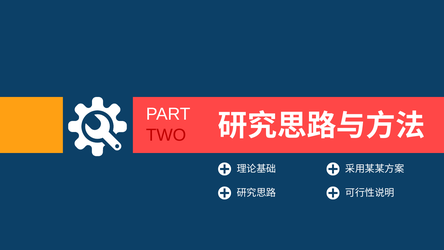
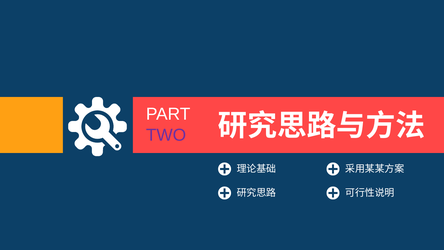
TWO colour: red -> purple
